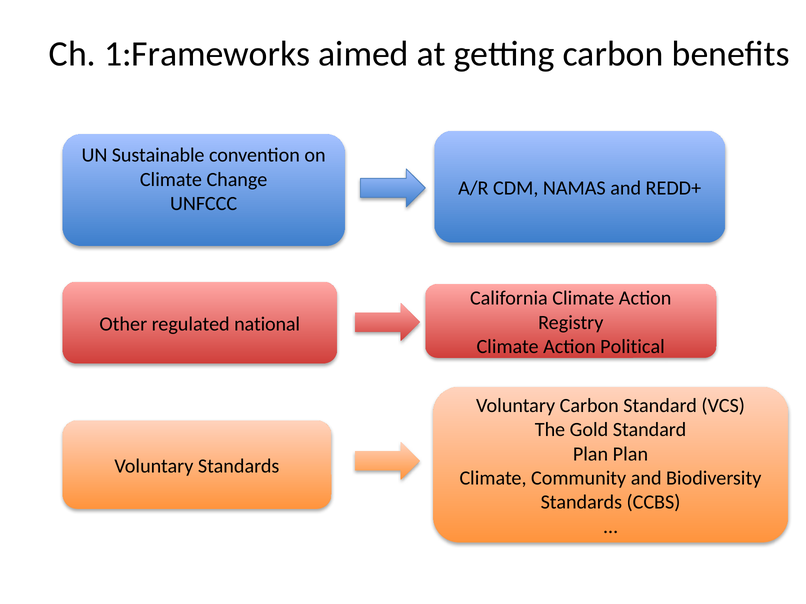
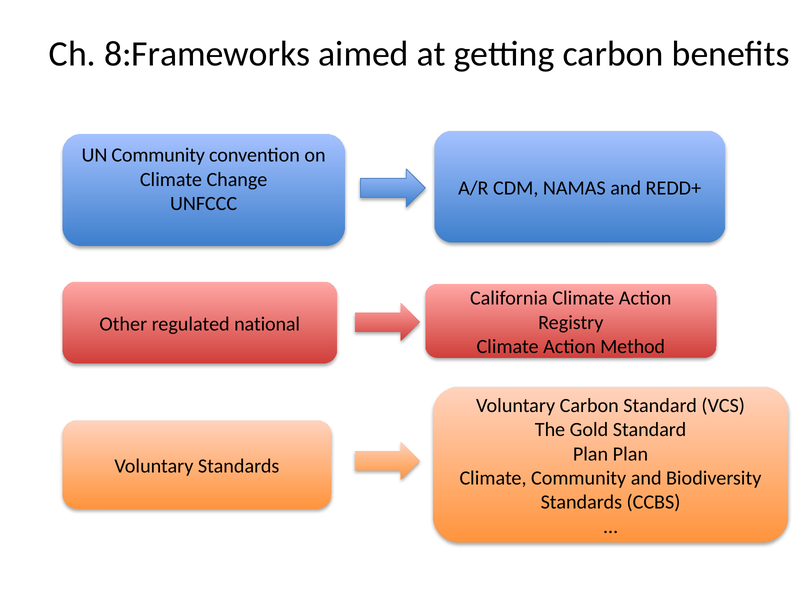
1:Frameworks: 1:Frameworks -> 8:Frameworks
UN Sustainable: Sustainable -> Community
Political: Political -> Method
